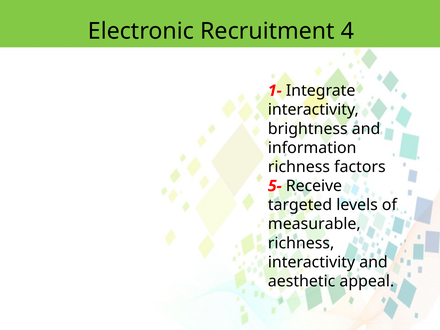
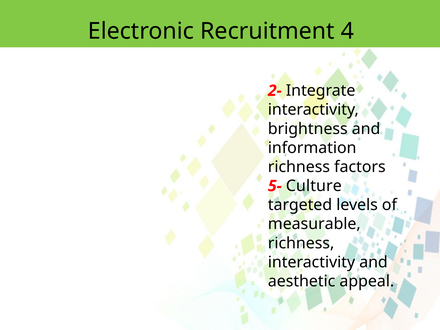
1-: 1- -> 2-
Receive: Receive -> Culture
